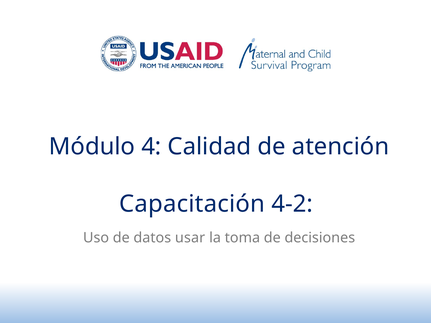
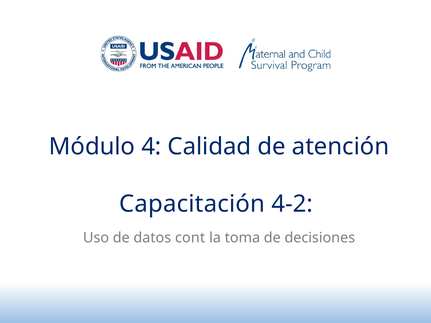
usar: usar -> cont
